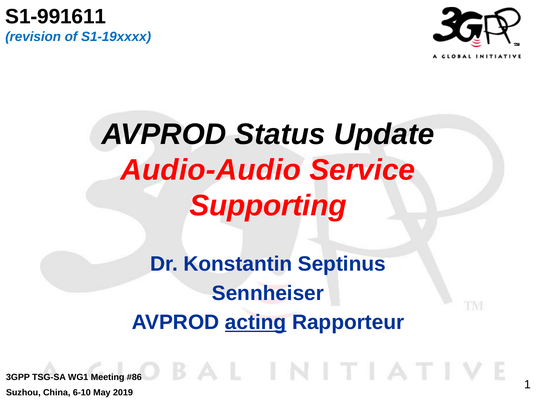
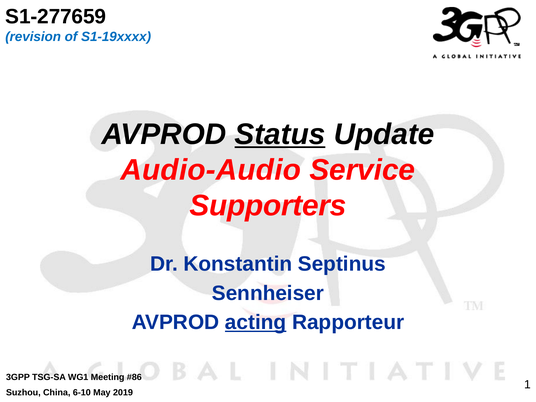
S1-991611: S1-991611 -> S1-277659
Status underline: none -> present
Supporting: Supporting -> Supporters
